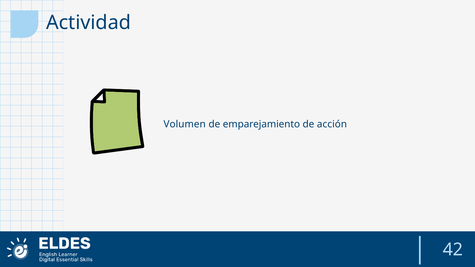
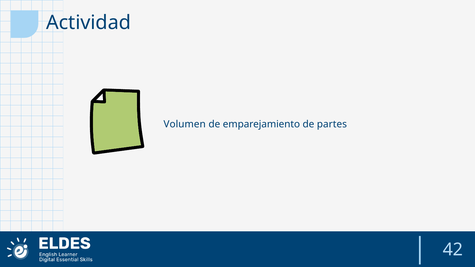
acción: acción -> partes
